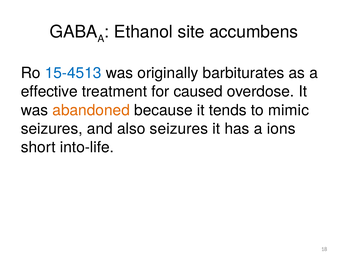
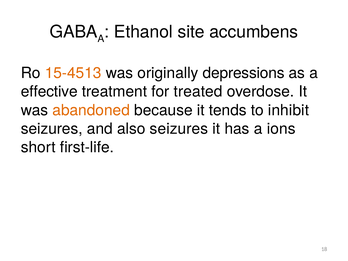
15-4513 colour: blue -> orange
barbiturates: barbiturates -> depressions
caused: caused -> treated
mimic: mimic -> inhibit
into-life: into-life -> first-life
